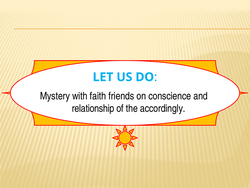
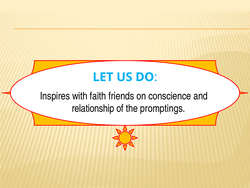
Mystery: Mystery -> Inspires
accordingly: accordingly -> promptings
